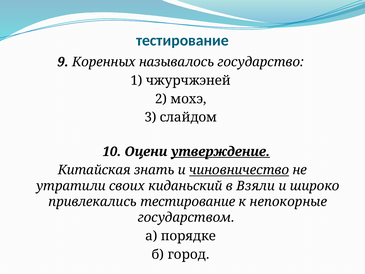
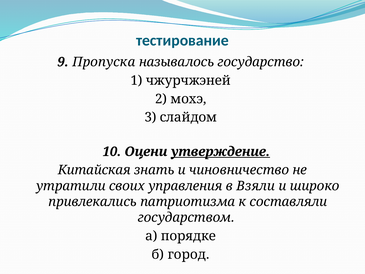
Коренных: Коренных -> Пропуска
чиновничество underline: present -> none
киданьский: киданьский -> управления
привлекались тестирование: тестирование -> патриотизма
непокорные: непокорные -> составляли
